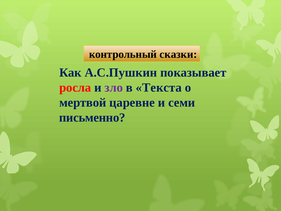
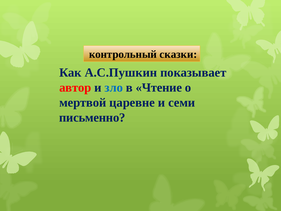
росла: росла -> автор
зло colour: purple -> blue
Текста: Текста -> Чтение
